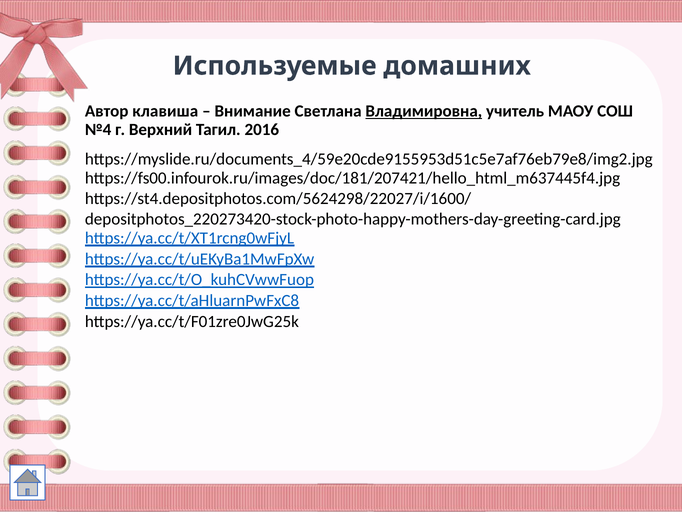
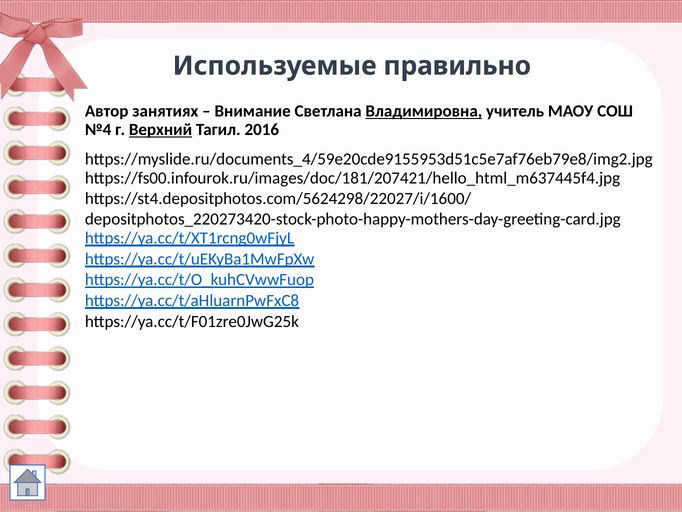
домашних: домашних -> правильно
клавиша: клавиша -> занятиях
Верхний underline: none -> present
